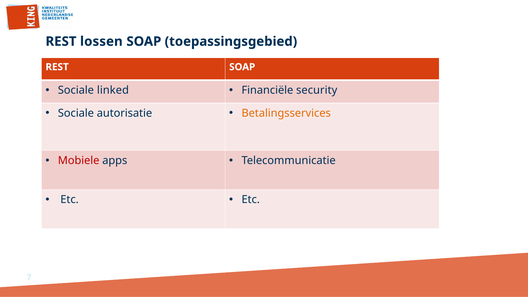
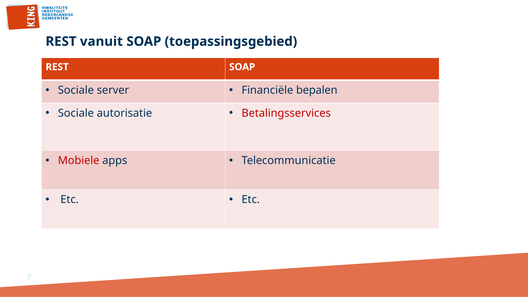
lossen: lossen -> vanuit
linked: linked -> server
security: security -> bepalen
Betalingsservices colour: orange -> red
